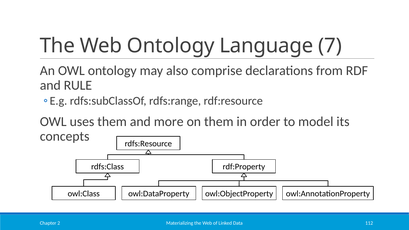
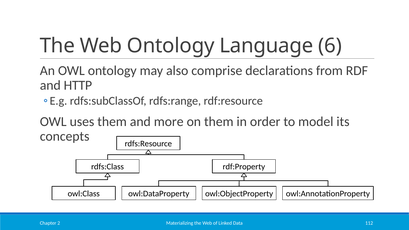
7: 7 -> 6
RULE: RULE -> HTTP
